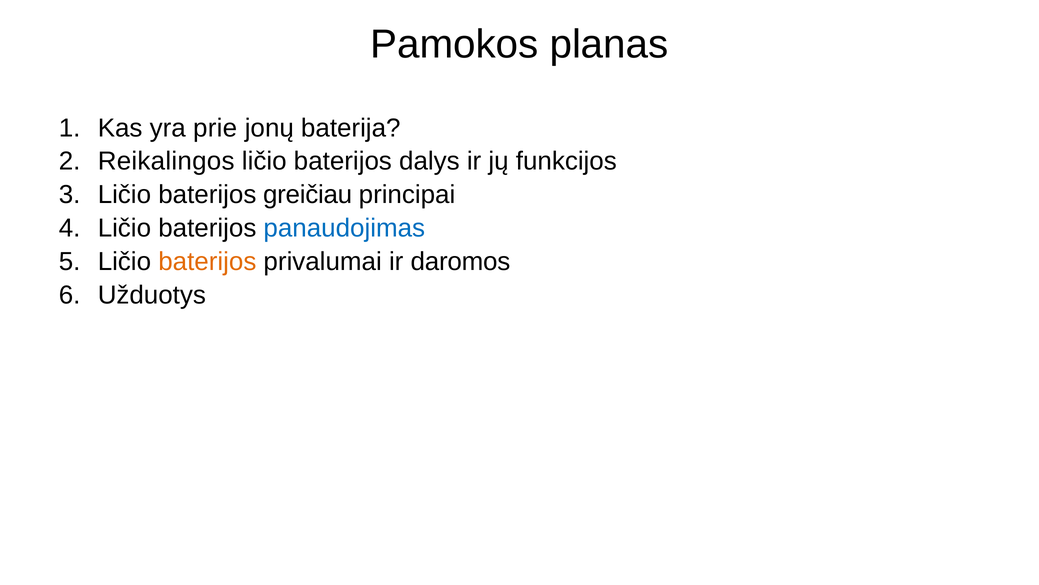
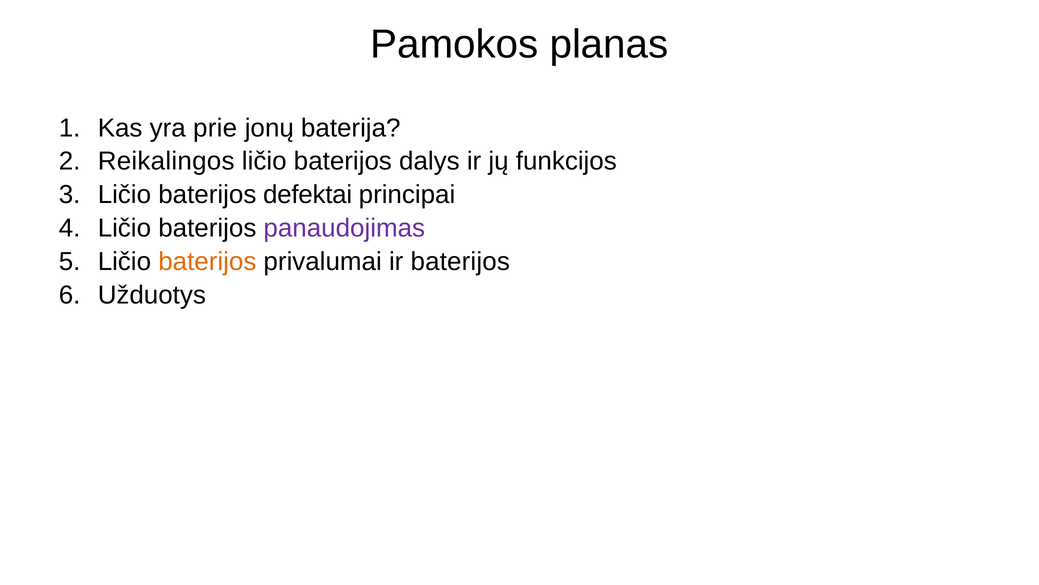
greičiau: greičiau -> defektai
panaudojimas colour: blue -> purple
ir daromos: daromos -> baterijos
